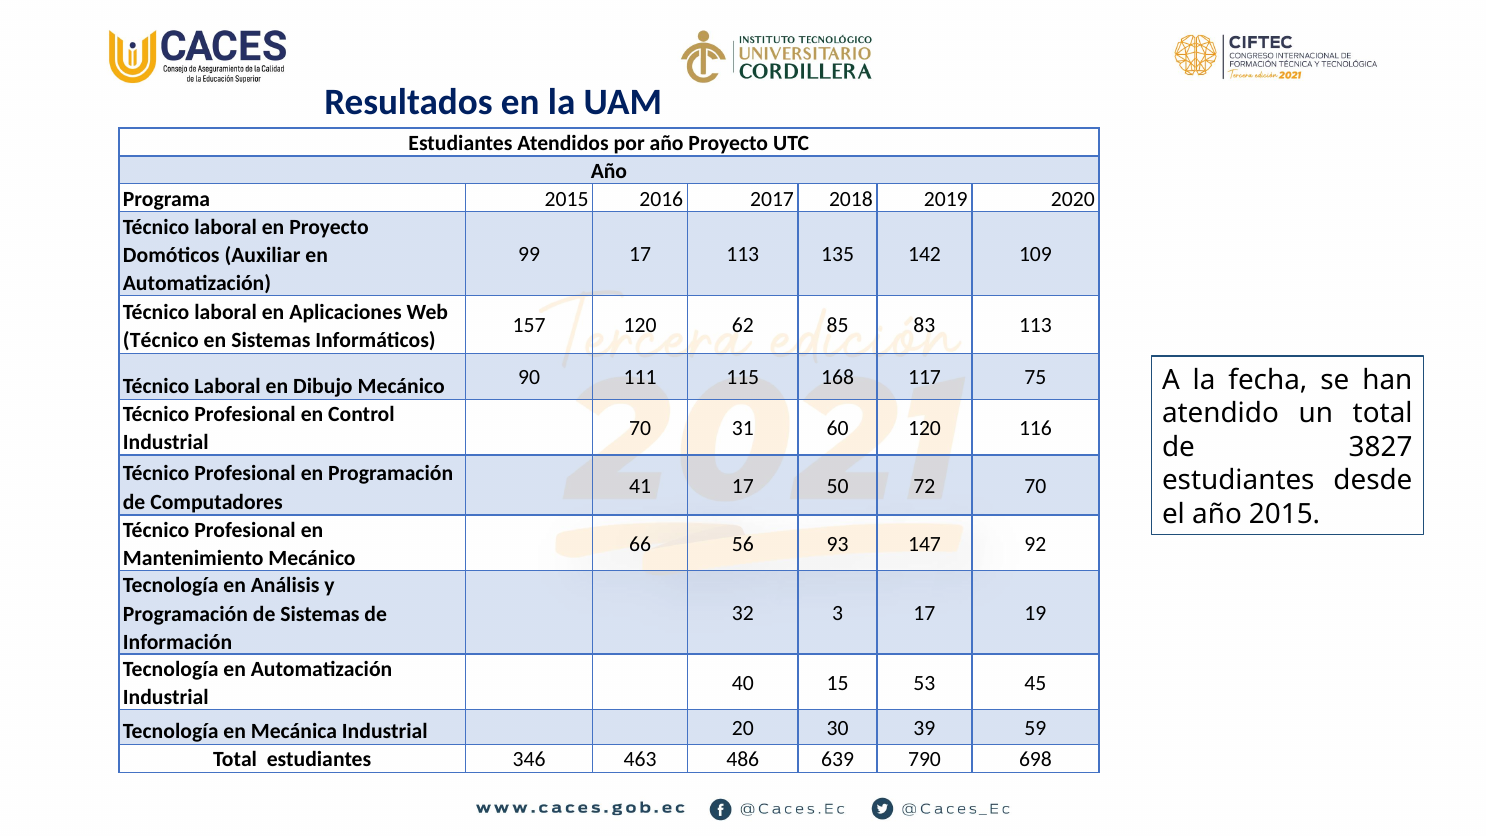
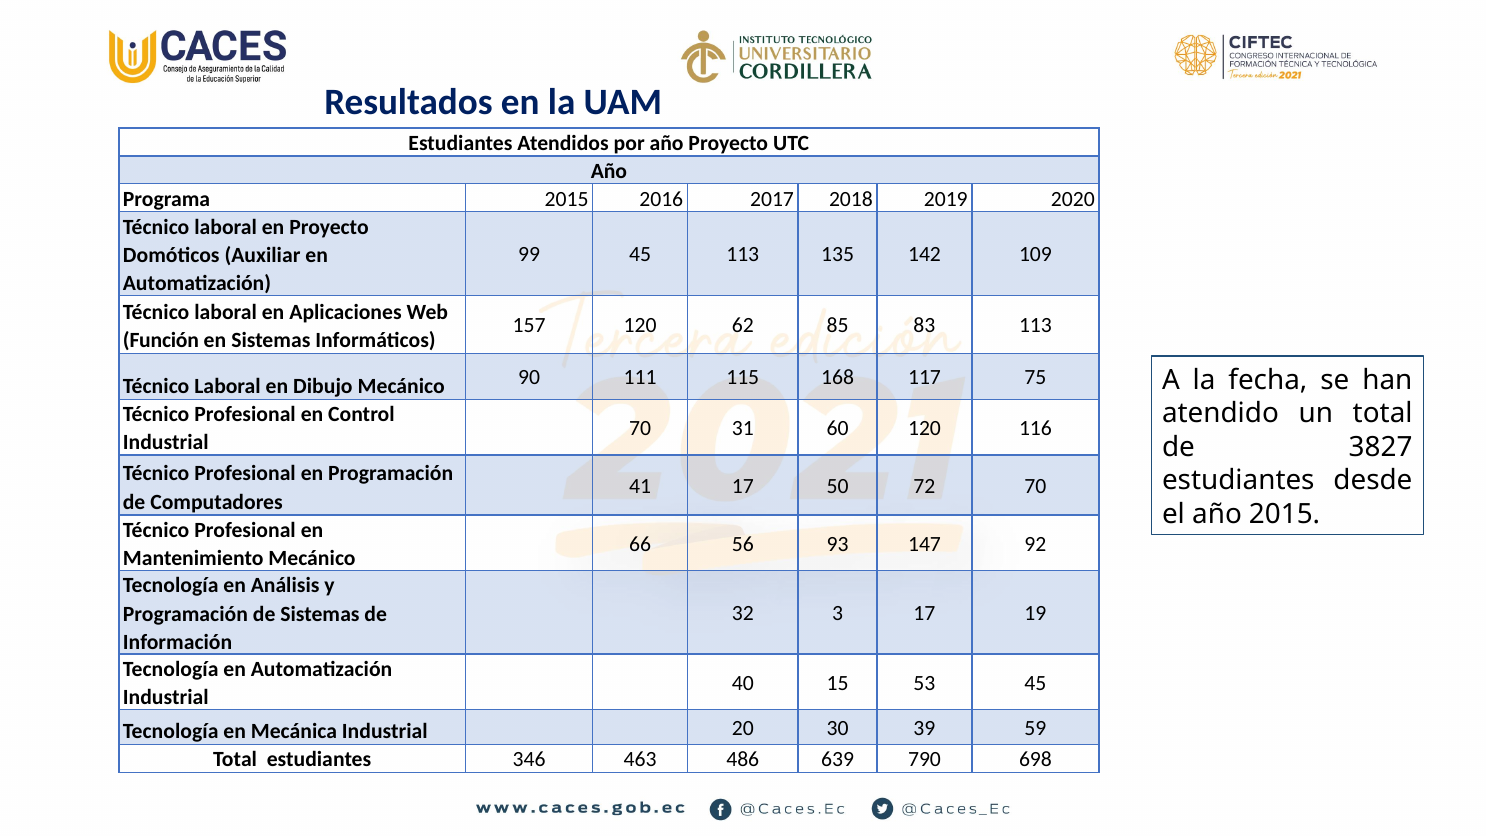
99 17: 17 -> 45
Técnico at (161, 340): Técnico -> Función
